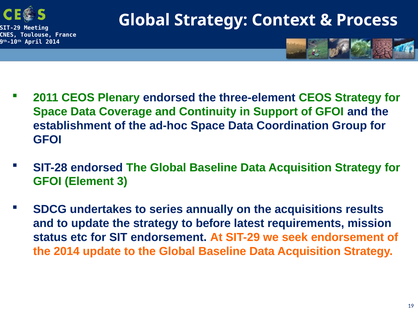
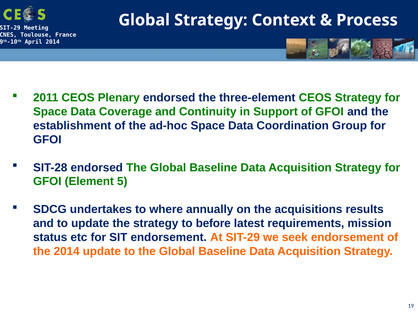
3: 3 -> 5
series: series -> where
